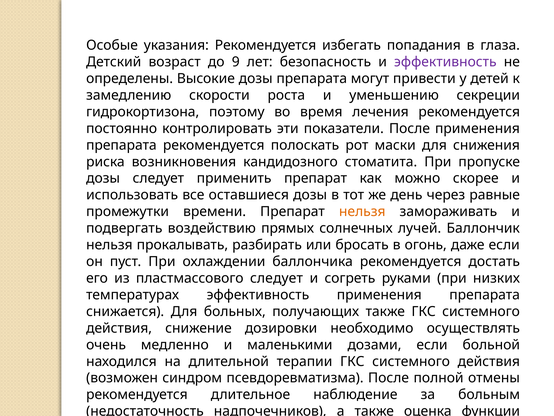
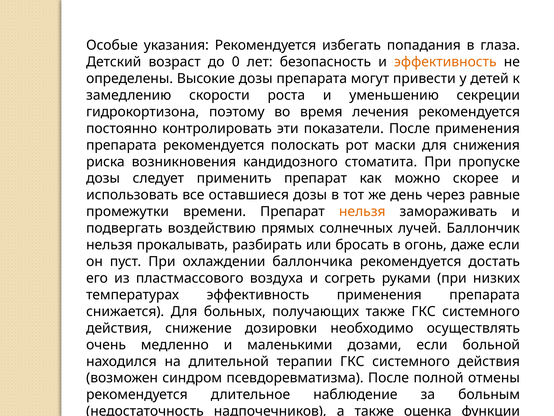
9: 9 -> 0
эффективность at (445, 62) colour: purple -> orange
пластмассового следует: следует -> воздуха
